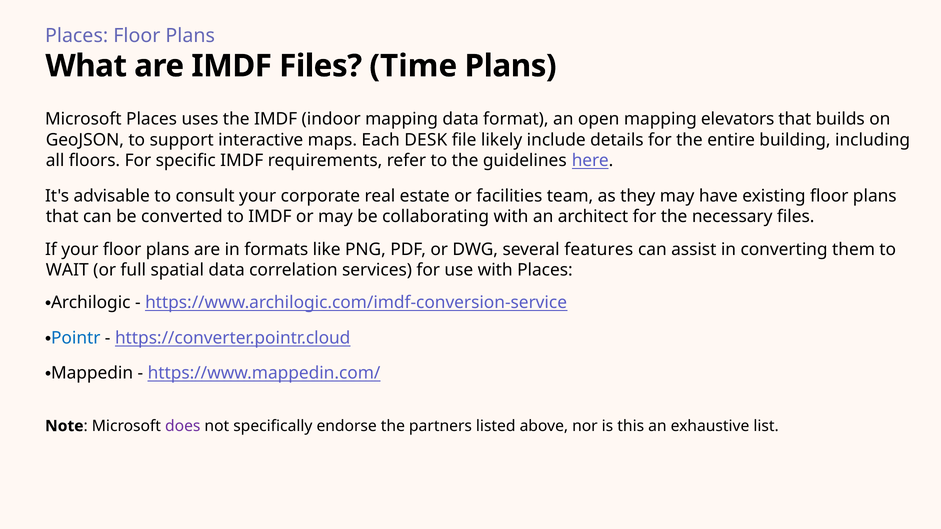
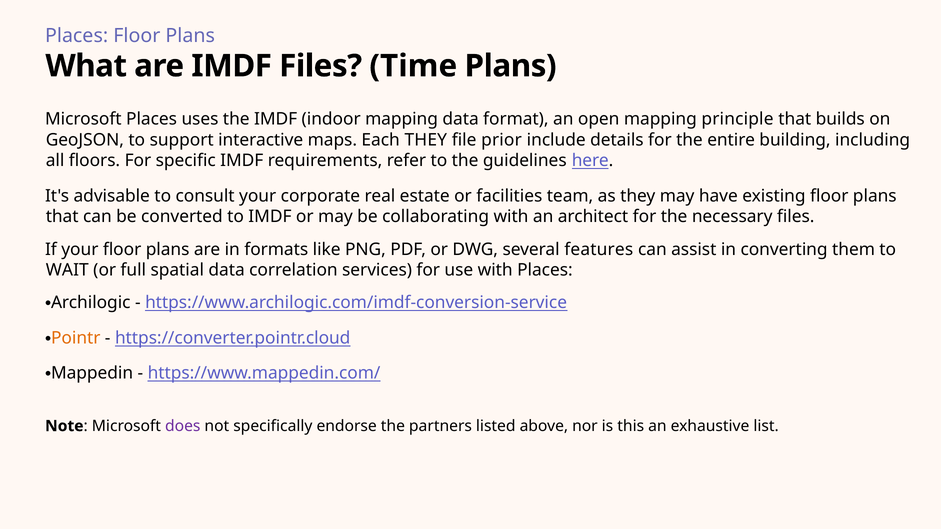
elevators: elevators -> principle
Each DESK: DESK -> THEY
likely: likely -> prior
Pointr colour: blue -> orange
